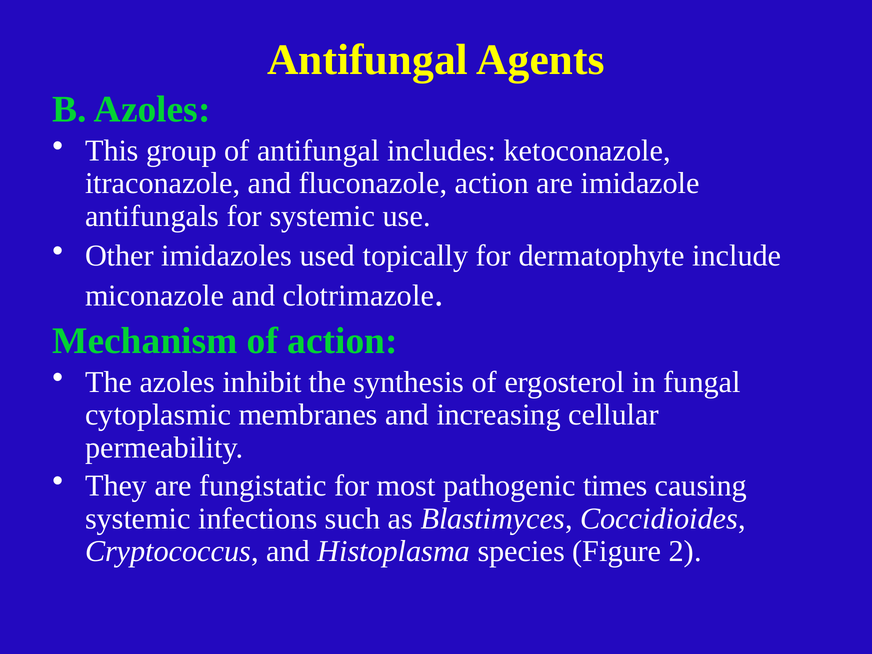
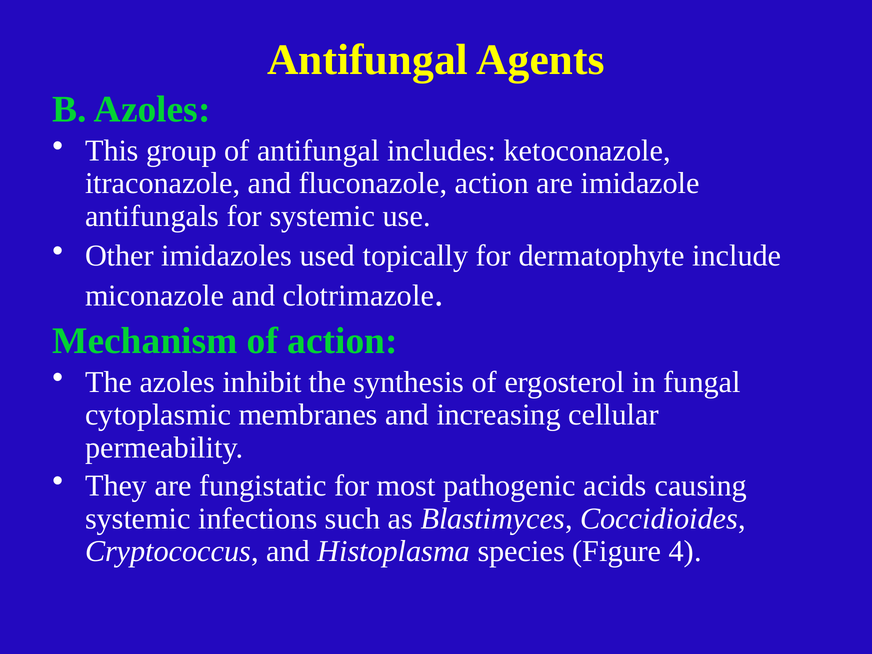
times: times -> acids
2: 2 -> 4
